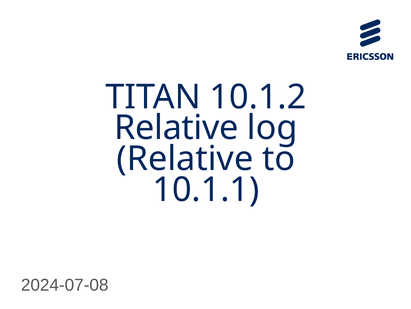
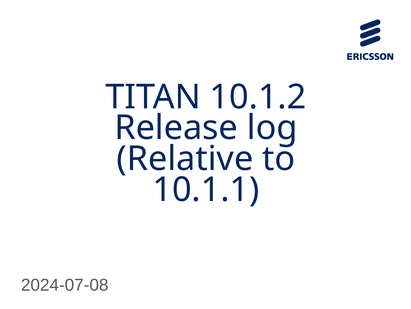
Relative at (176, 128): Relative -> Release
